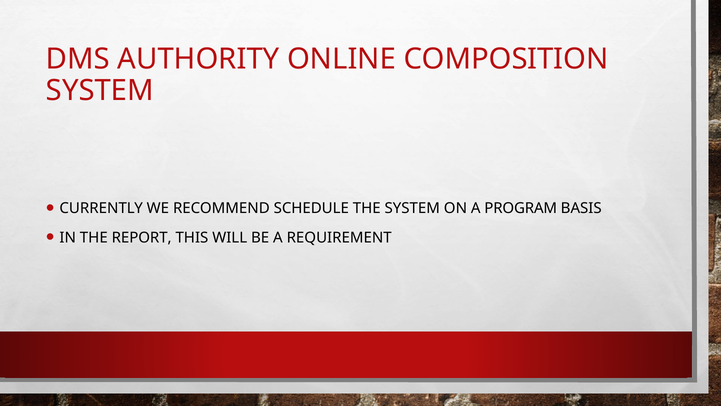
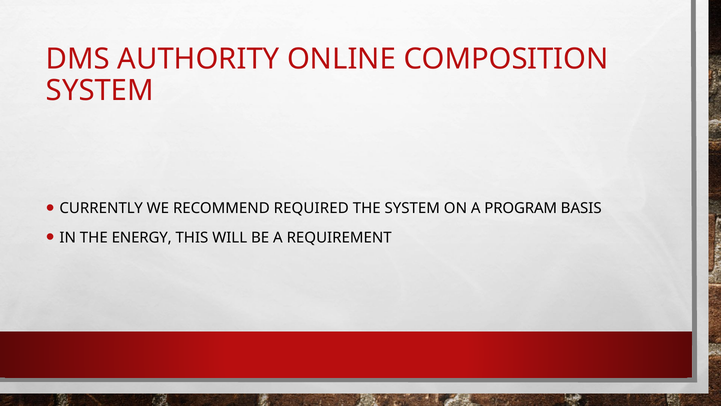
SCHEDULE: SCHEDULE -> REQUIRED
REPORT: REPORT -> ENERGY
